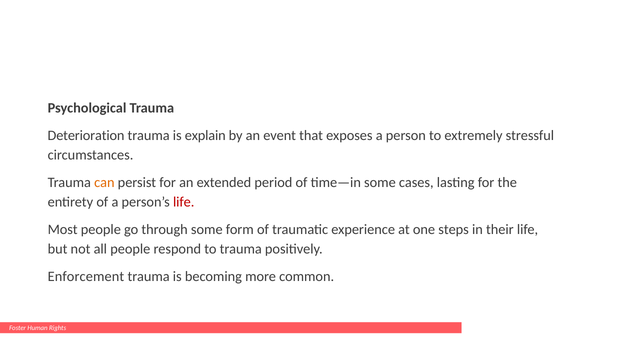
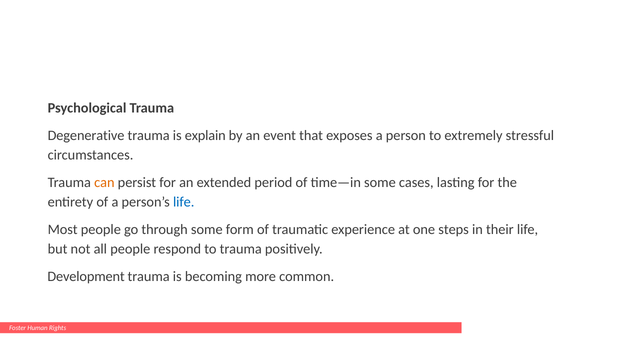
Deterioration: Deterioration -> Degenerative
life at (184, 202) colour: red -> blue
Enforcement: Enforcement -> Development
